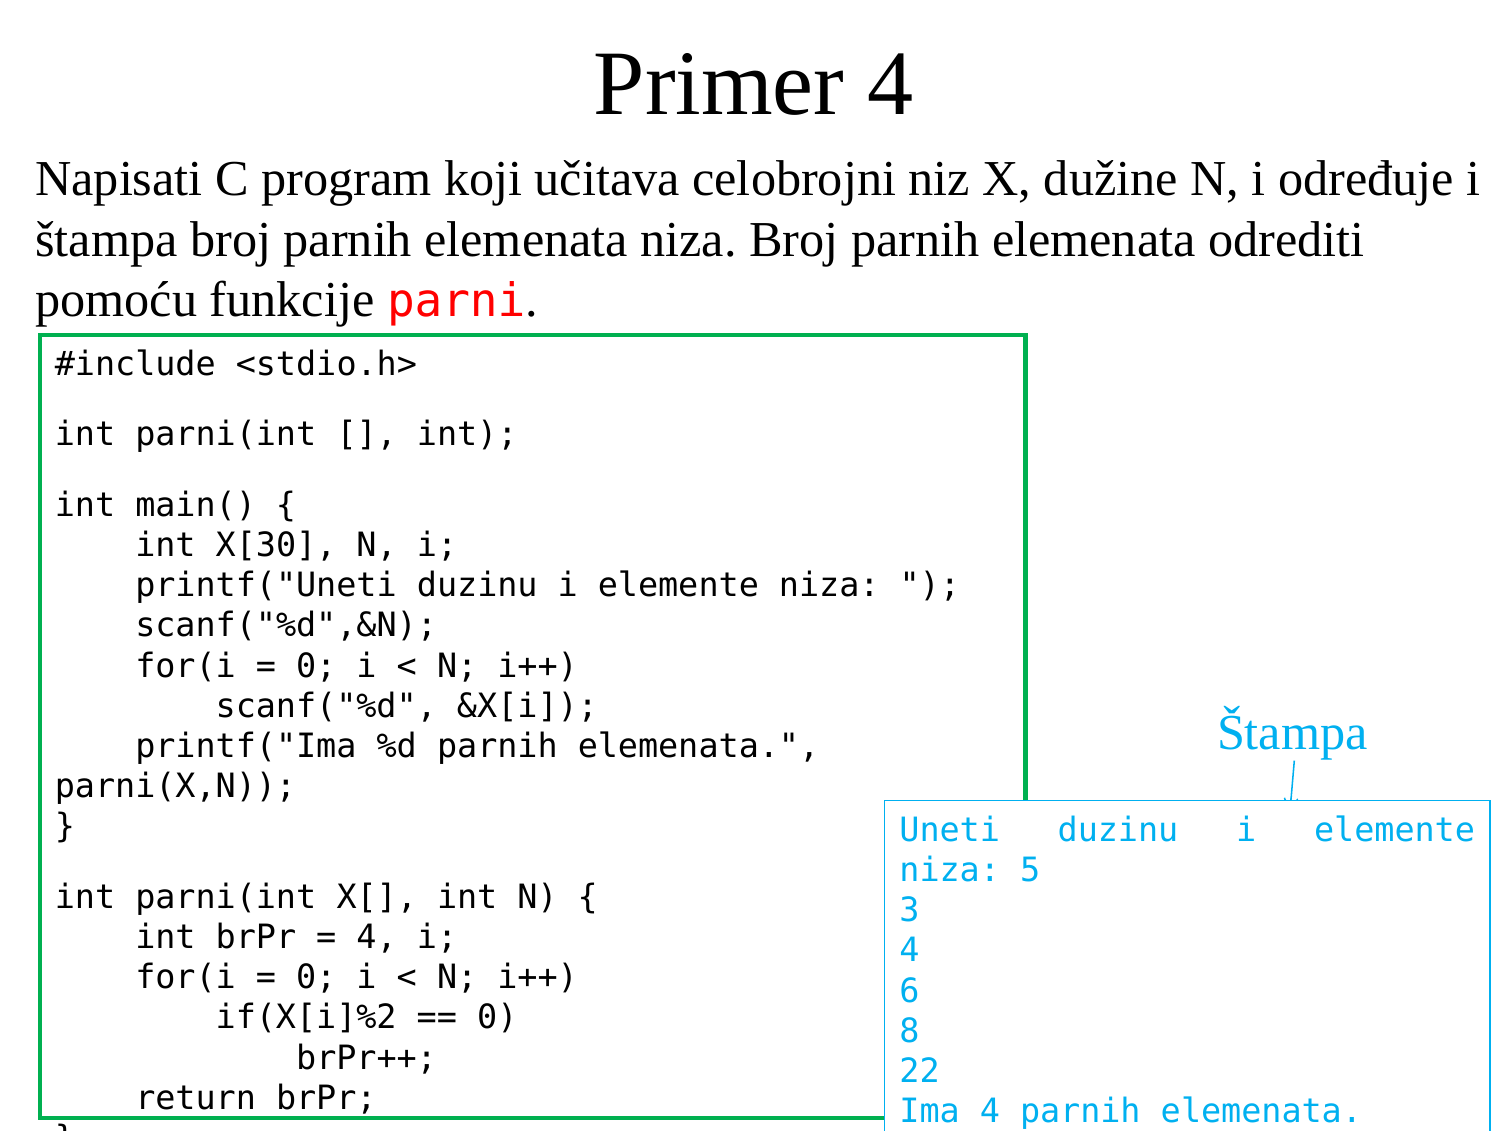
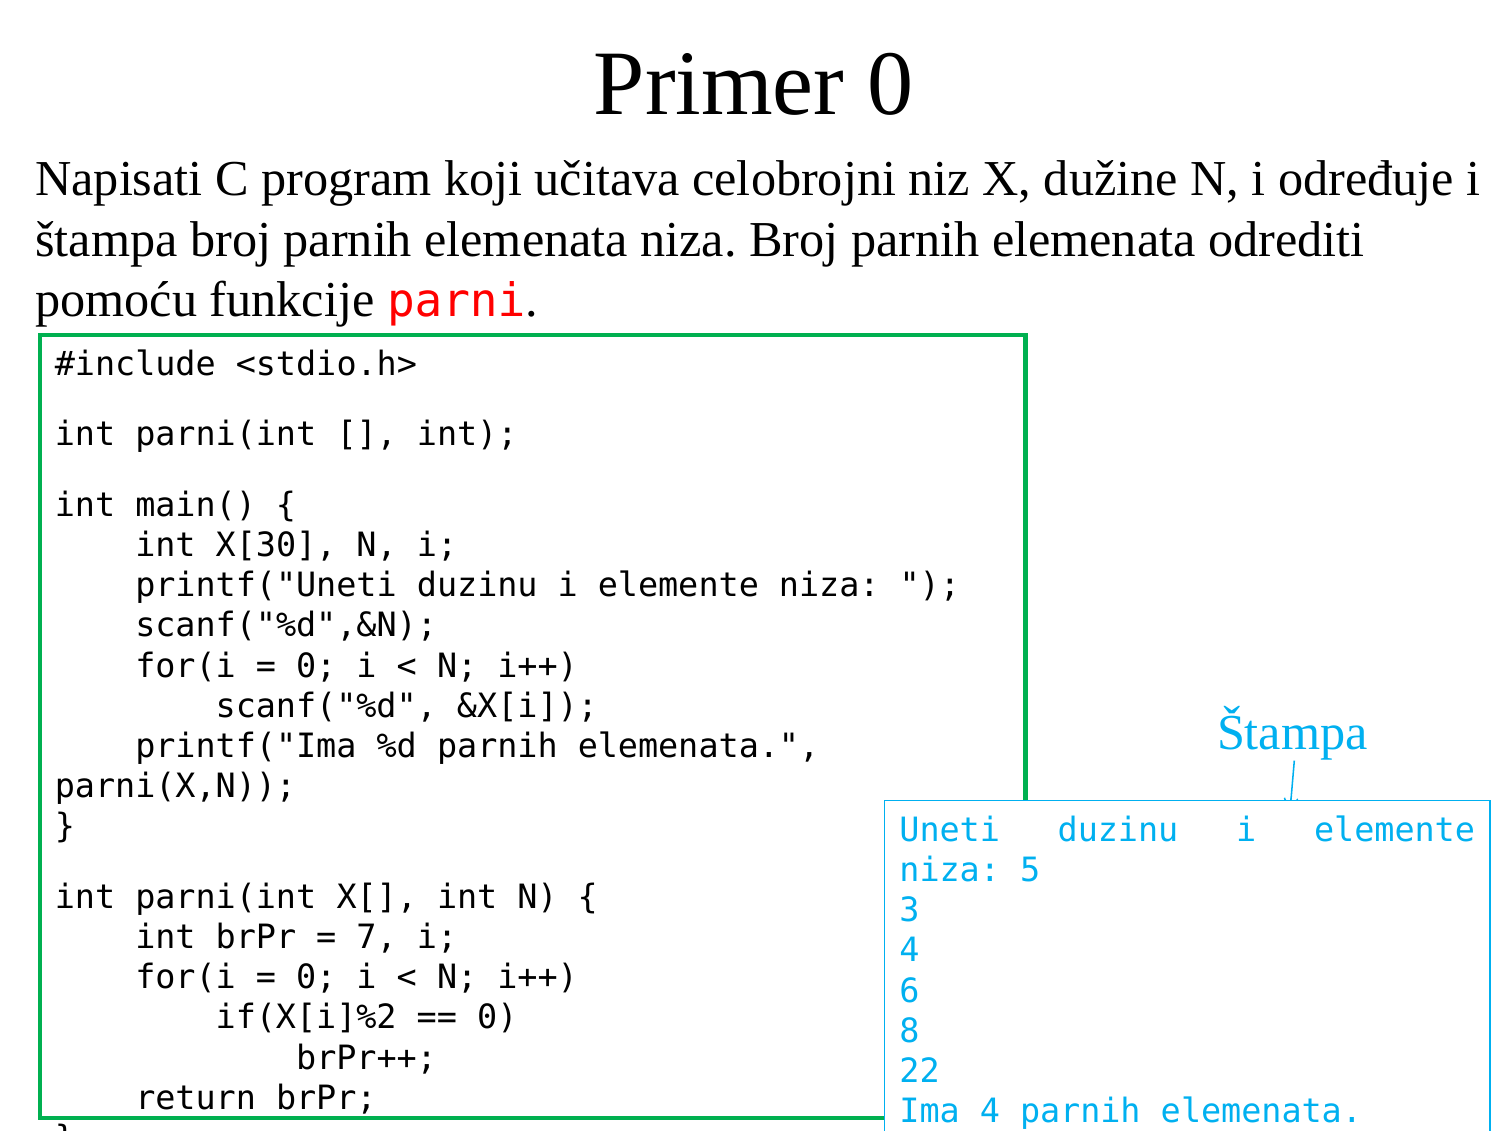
Primer 4: 4 -> 0
4 at (377, 937): 4 -> 7
